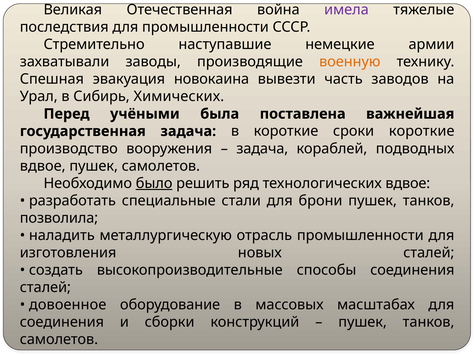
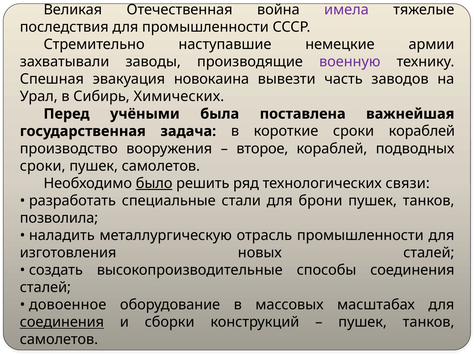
военную colour: orange -> purple
сроки короткие: короткие -> кораблей
задача at (262, 149): задача -> второе
вдвое at (43, 166): вдвое -> сроки
технологических вдвое: вдвое -> связи
соединения at (62, 323) underline: none -> present
